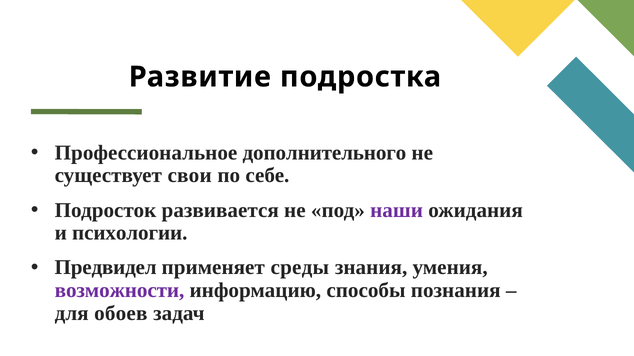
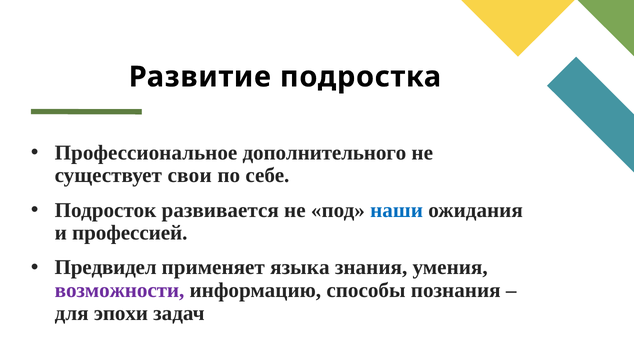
наши colour: purple -> blue
психологии: психологии -> профессией
среды: среды -> языка
обоев: обоев -> эпохи
